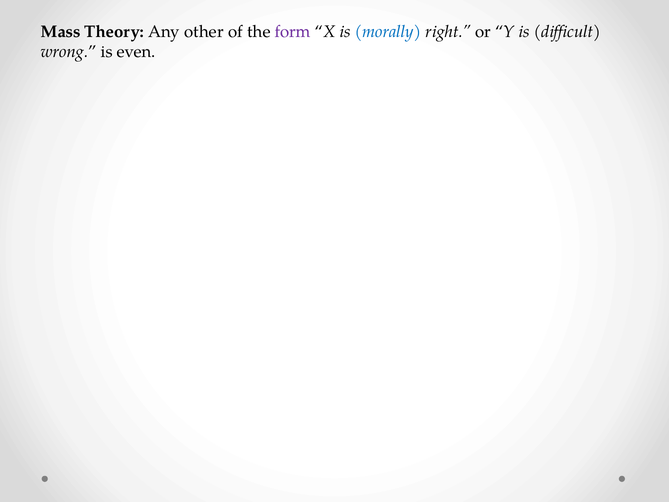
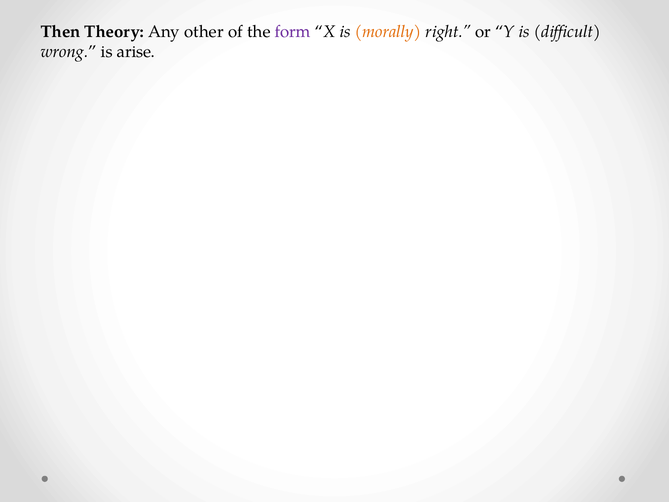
Mass: Mass -> Then
morally colour: blue -> orange
even: even -> arise
